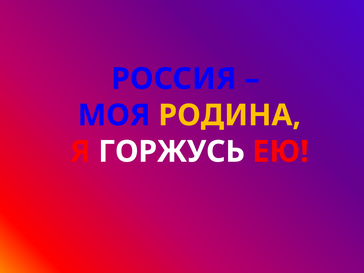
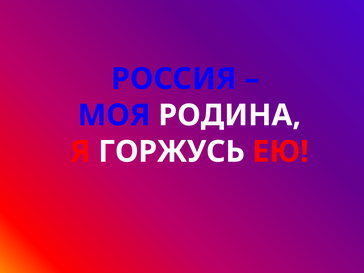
РОДИНА colour: yellow -> white
